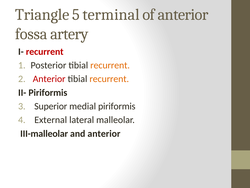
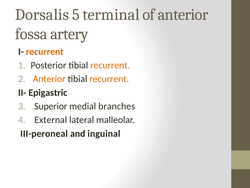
Triangle: Triangle -> Dorsalis
recurrent at (45, 52) colour: red -> orange
Anterior at (49, 79) colour: red -> orange
II- Piriformis: Piriformis -> Epigastric
medial piriformis: piriformis -> branches
III-malleolar: III-malleolar -> III-peroneal
and anterior: anterior -> inguinal
